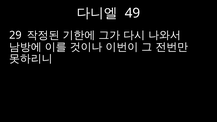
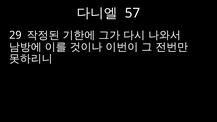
49: 49 -> 57
